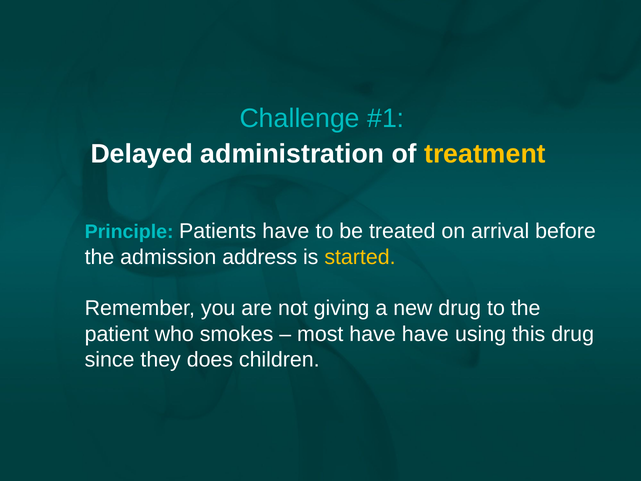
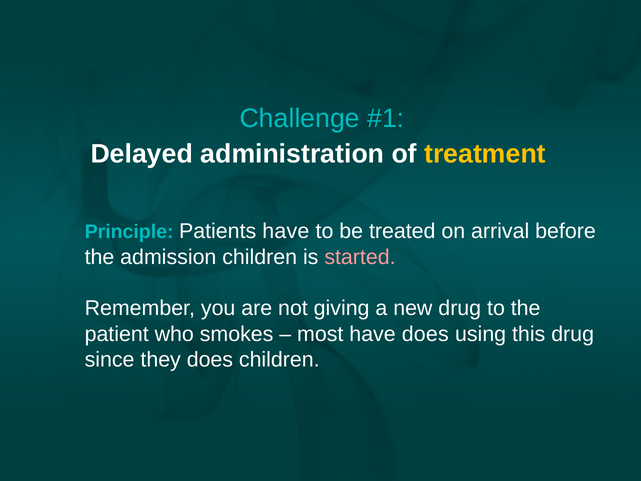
admission address: address -> children
started colour: yellow -> pink
have have: have -> does
